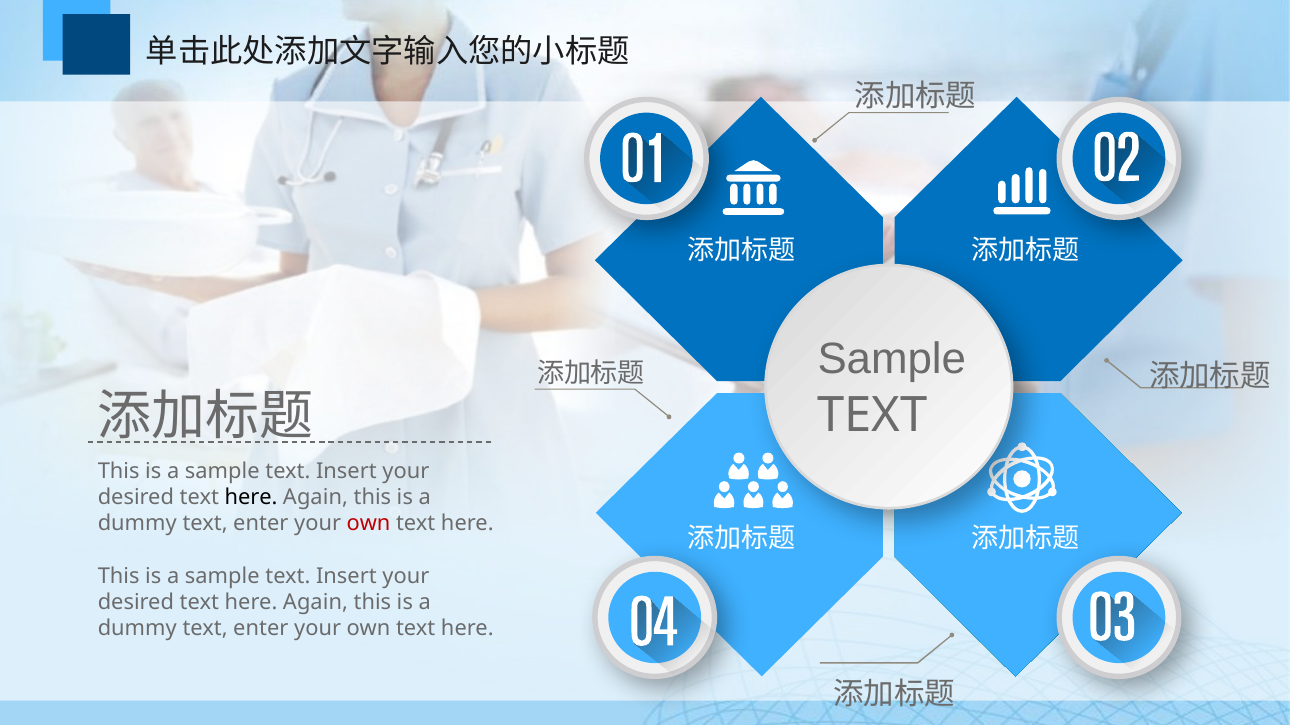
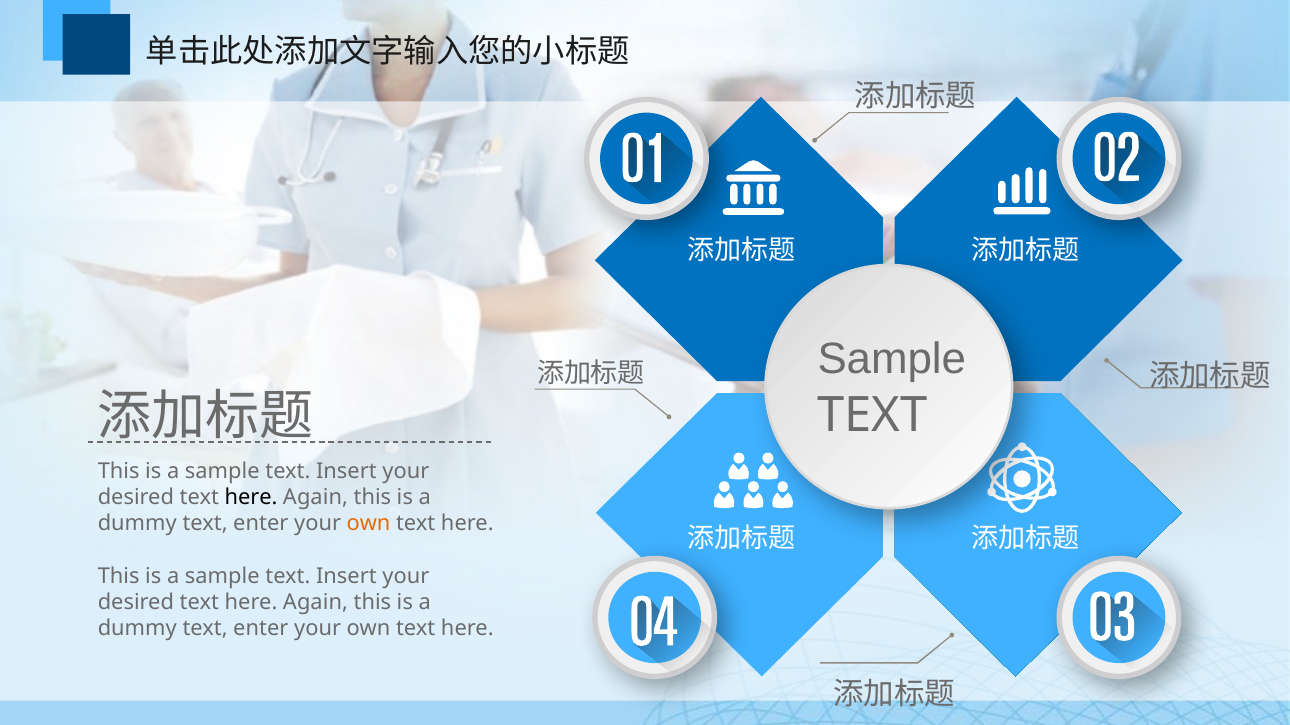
own at (369, 524) colour: red -> orange
